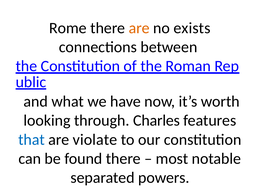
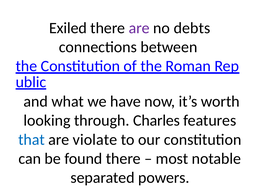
Rome: Rome -> Exiled
are at (139, 28) colour: orange -> purple
exists: exists -> debts
